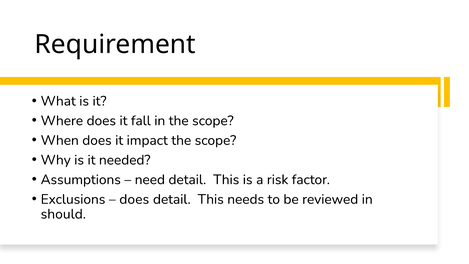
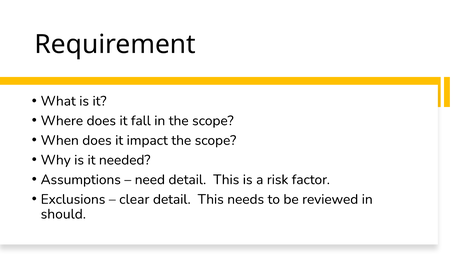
does at (134, 199): does -> clear
